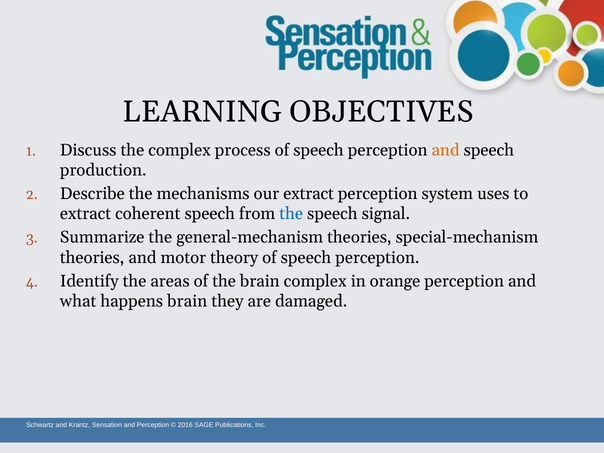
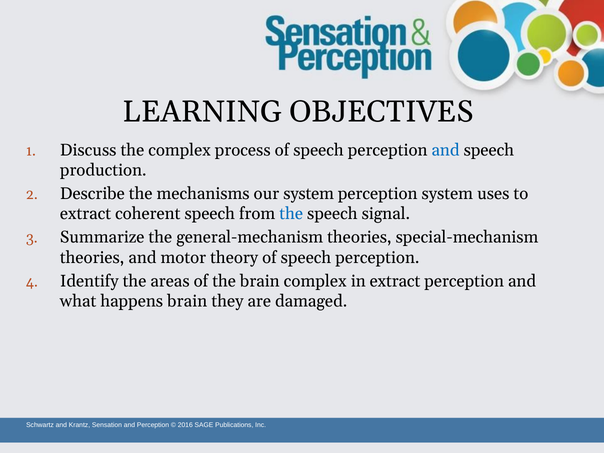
and at (446, 150) colour: orange -> blue
our extract: extract -> system
in orange: orange -> extract
